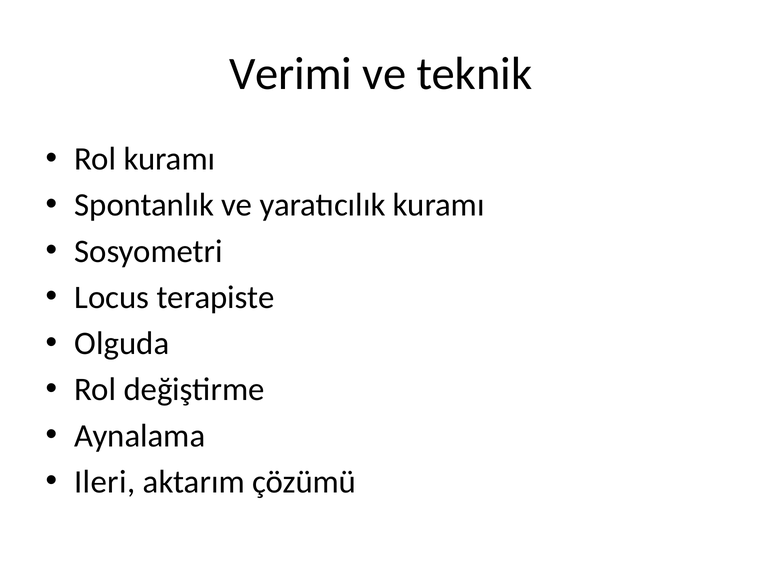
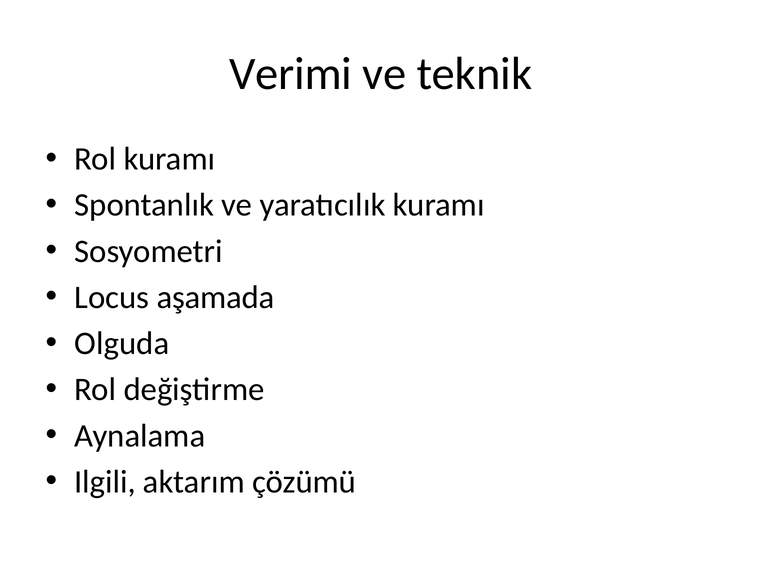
terapiste: terapiste -> aşamada
Ileri: Ileri -> Ilgili
